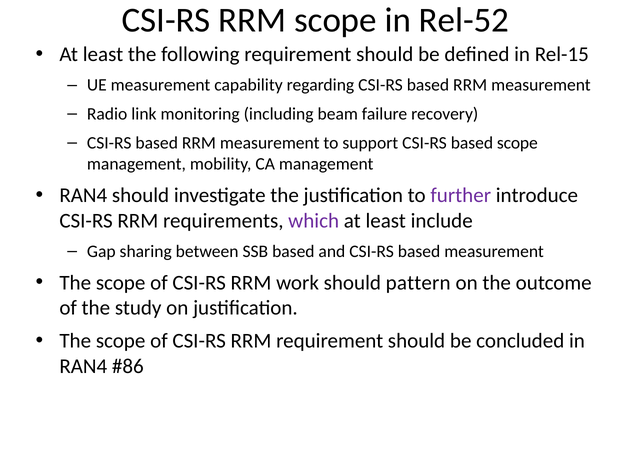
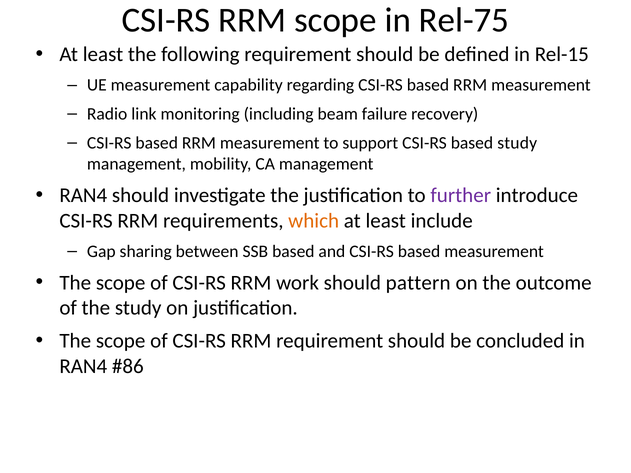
Rel-52: Rel-52 -> Rel-75
based scope: scope -> study
which colour: purple -> orange
